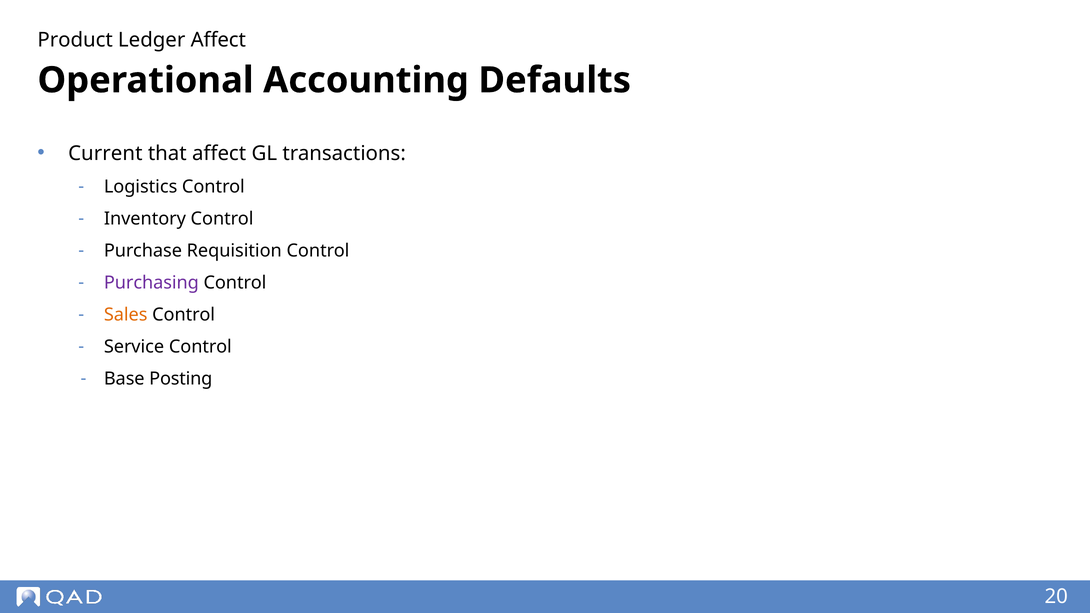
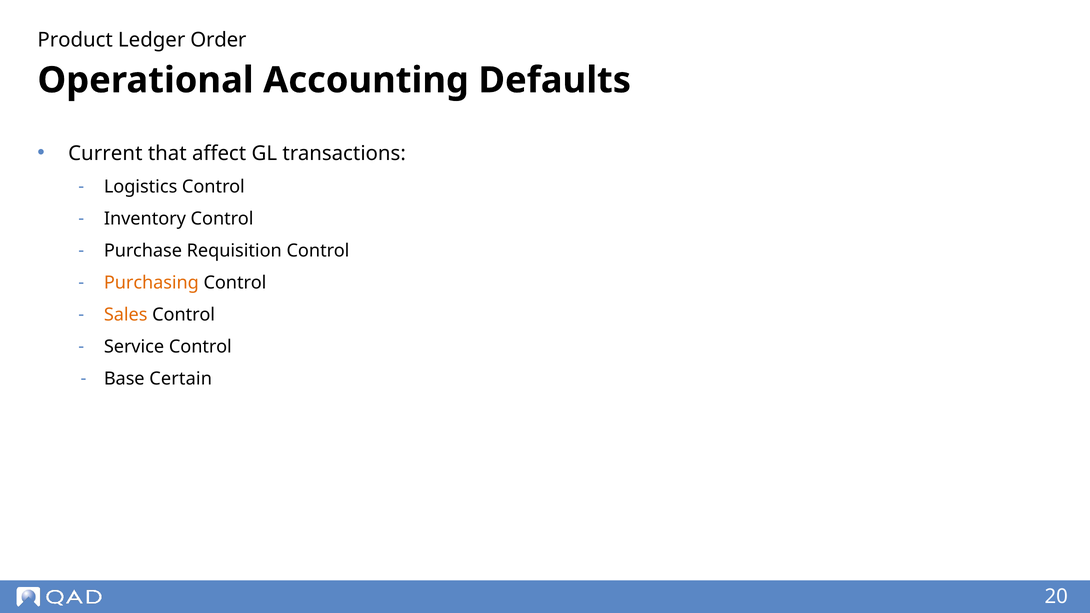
Ledger Affect: Affect -> Order
Purchasing colour: purple -> orange
Posting: Posting -> Certain
